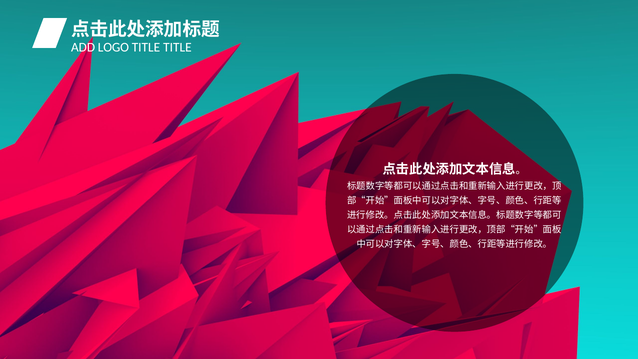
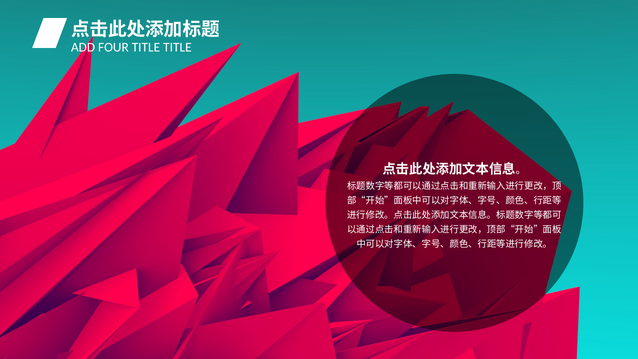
LOGO: LOGO -> FOUR
